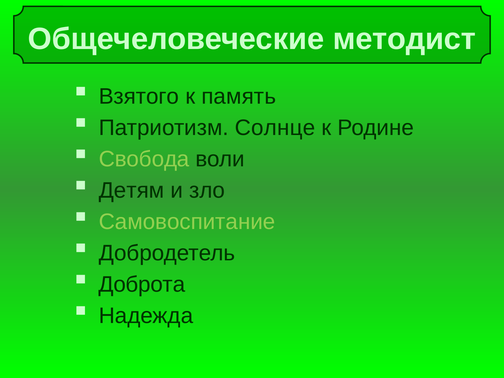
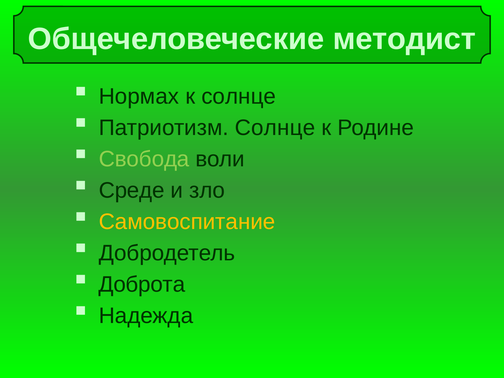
Взятого: Взятого -> Нормах
к память: память -> солнце
Детям: Детям -> Среде
Самовоспитание colour: light green -> yellow
